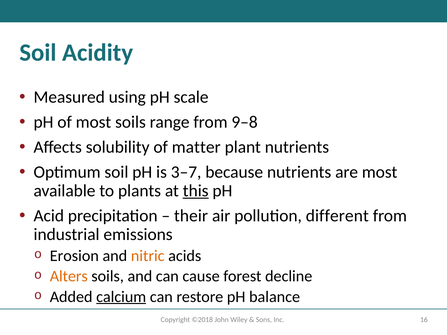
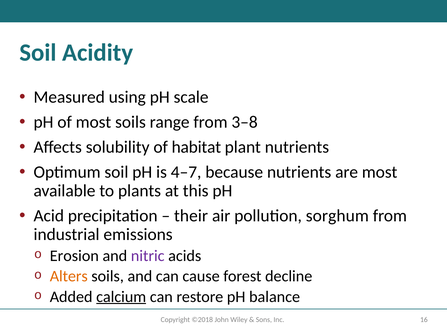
9–8: 9–8 -> 3–8
matter: matter -> habitat
3–7: 3–7 -> 4–7
this underline: present -> none
different: different -> sorghum
nitric colour: orange -> purple
